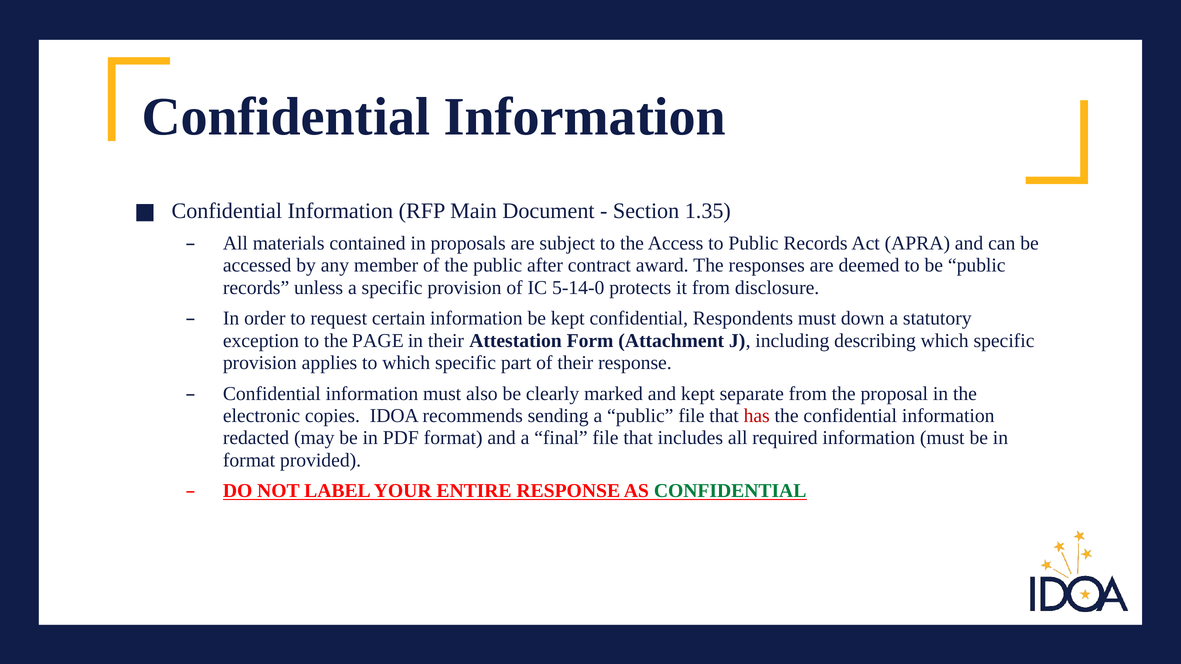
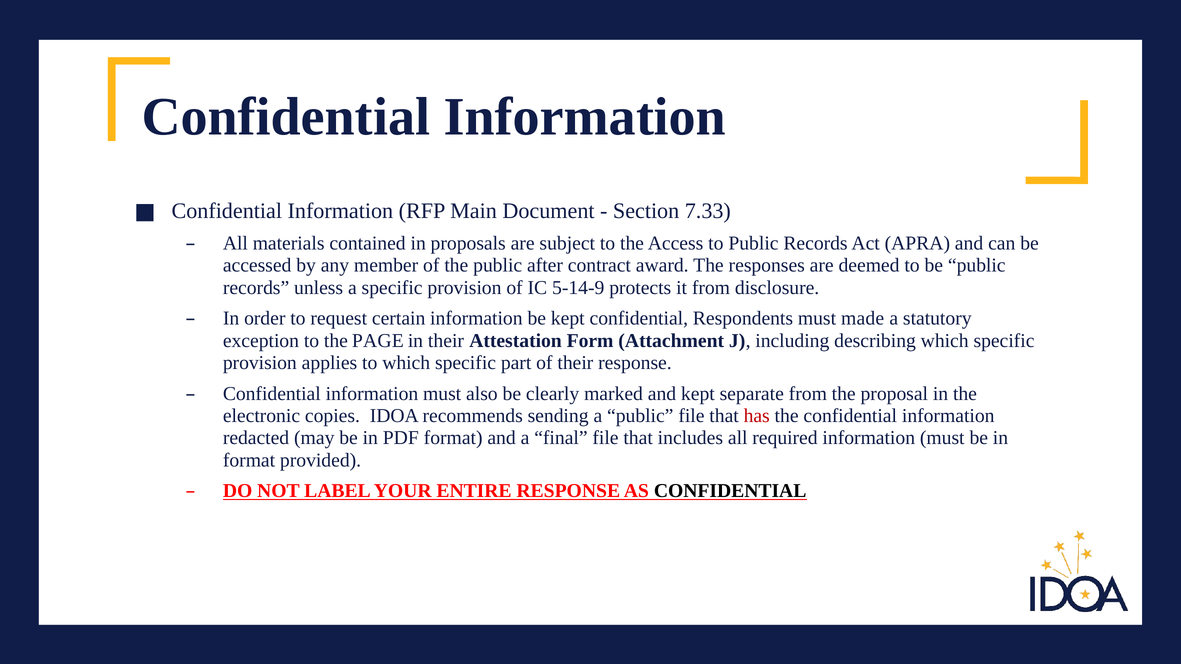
1.35: 1.35 -> 7.33
5-14-0: 5-14-0 -> 5-14-9
down: down -> made
CONFIDENTIAL at (730, 491) colour: green -> black
